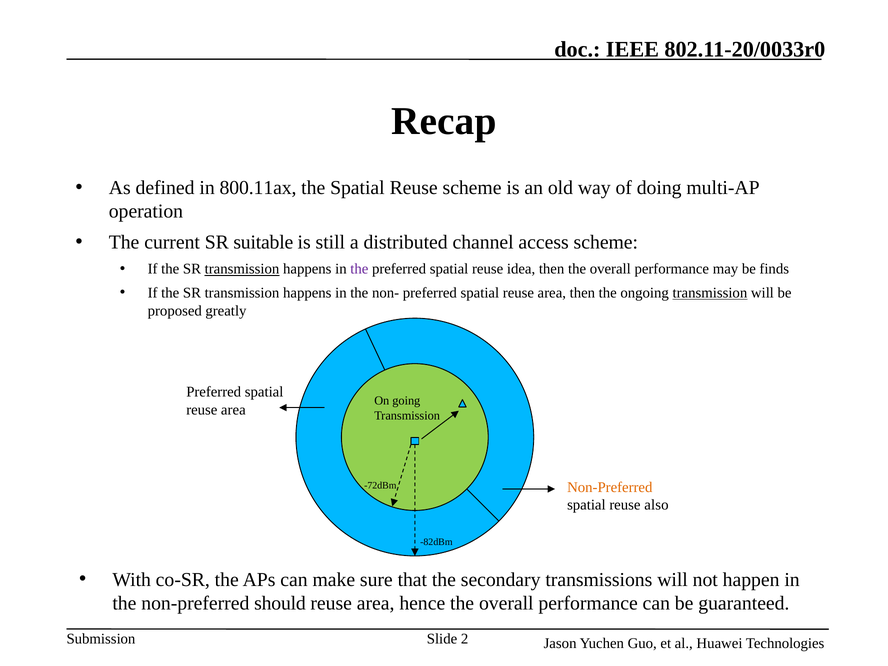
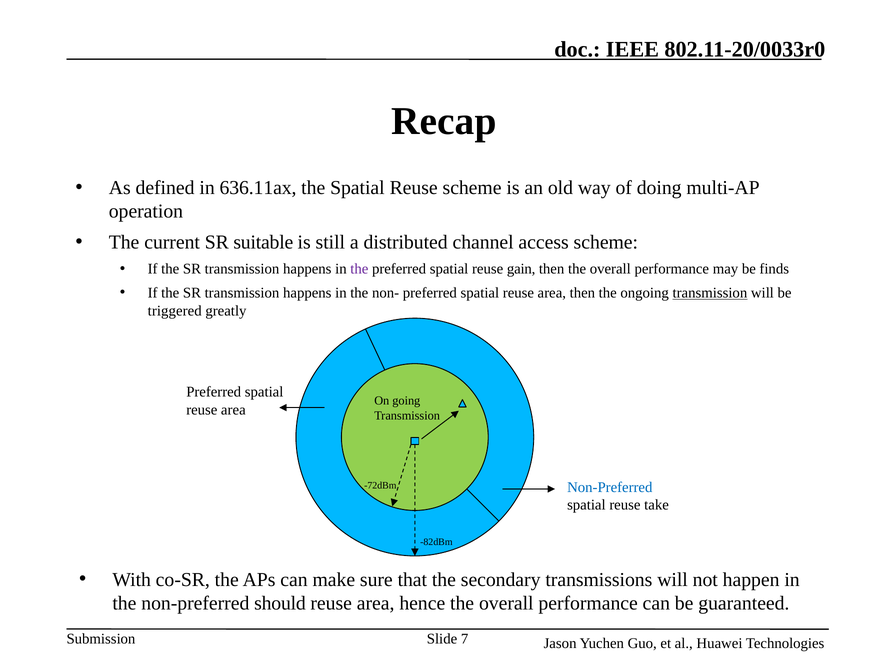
800.11ax: 800.11ax -> 636.11ax
transmission at (242, 269) underline: present -> none
idea: idea -> gain
proposed: proposed -> triggered
Non-Preferred at (610, 487) colour: orange -> blue
also: also -> take
2: 2 -> 7
